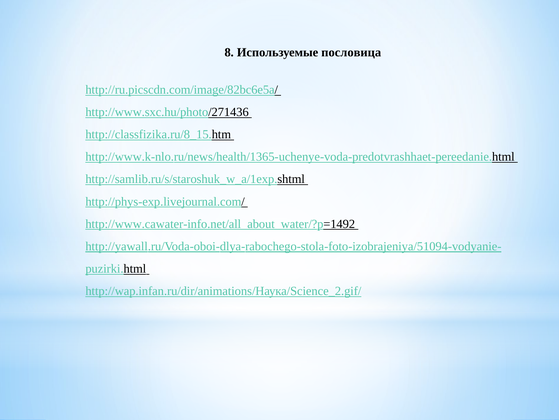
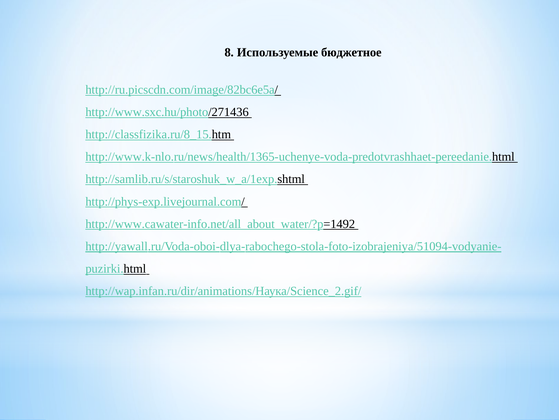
пословица: пословица -> бюджетное
